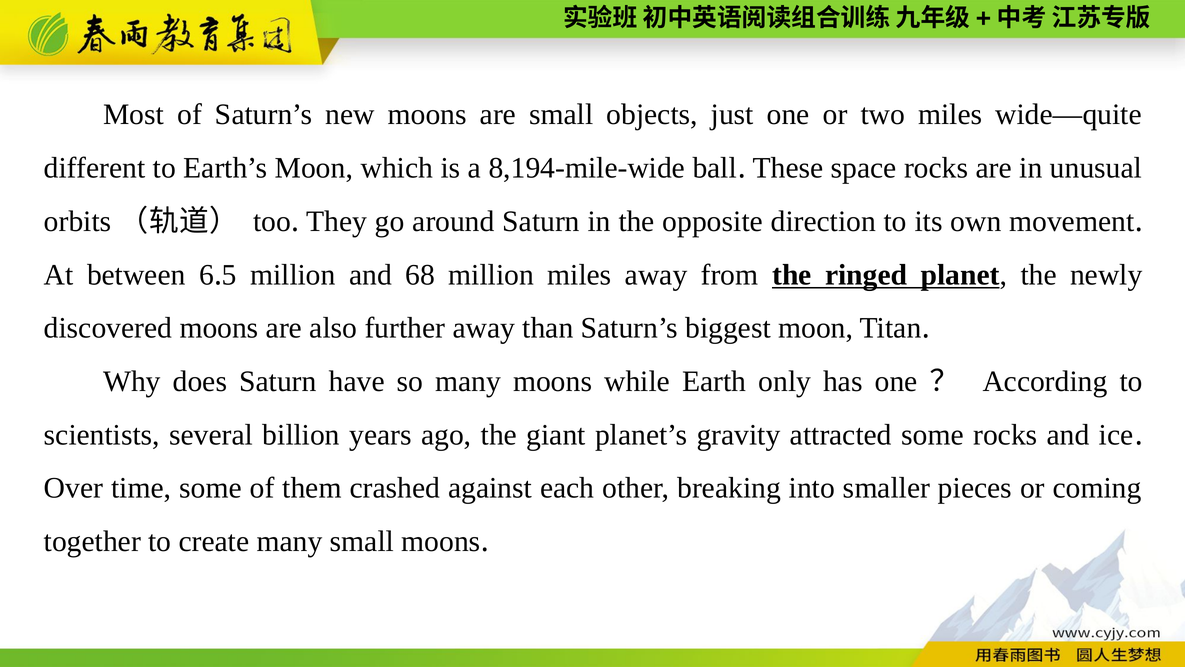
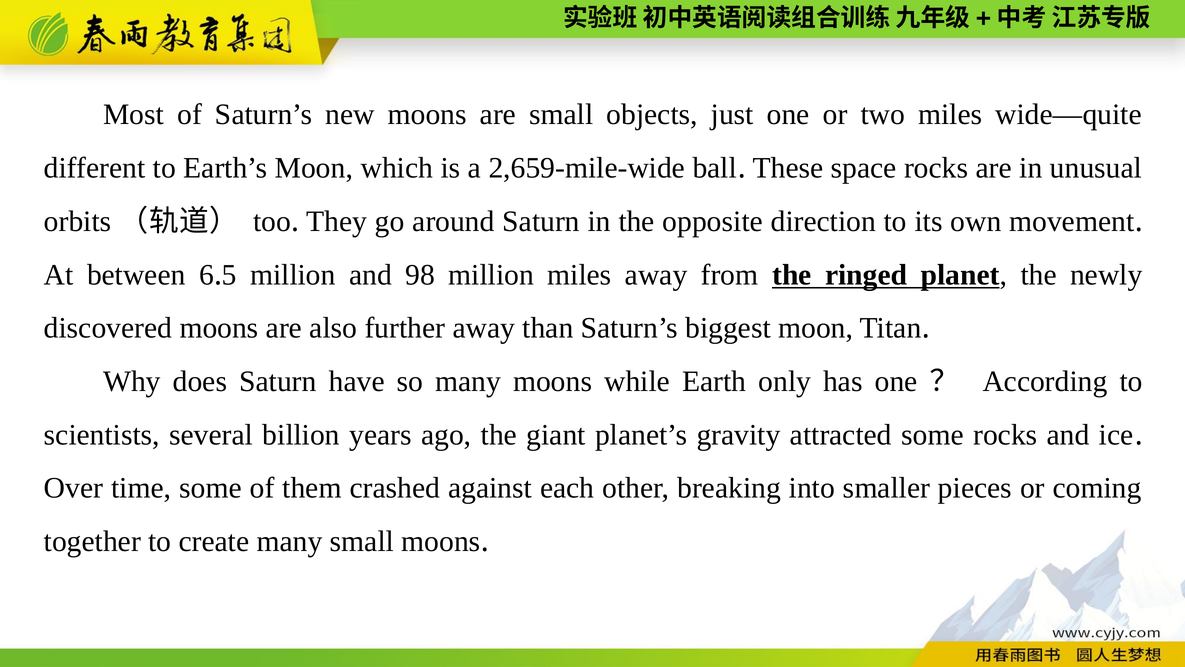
8,194-mile-wide: 8,194-mile-wide -> 2,659-mile-wide
68: 68 -> 98
